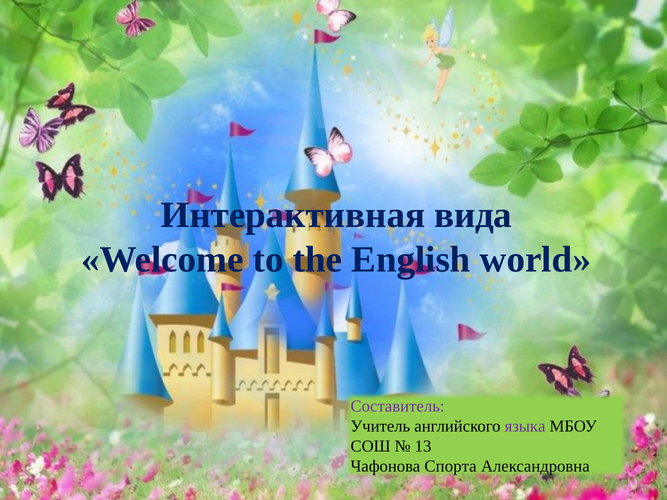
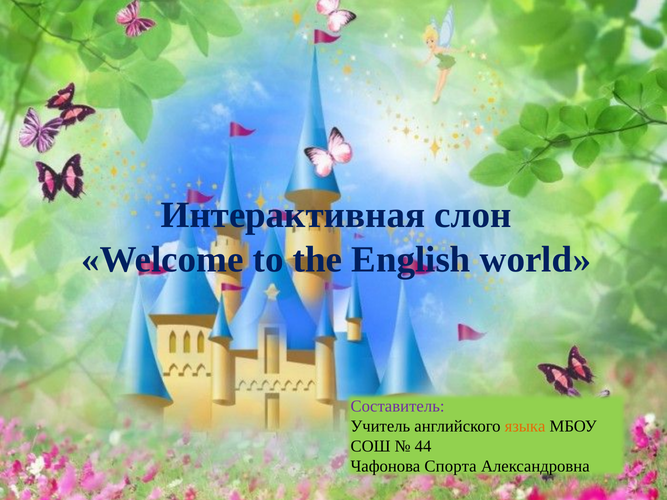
вида: вида -> слон
языка colour: purple -> orange
13: 13 -> 44
